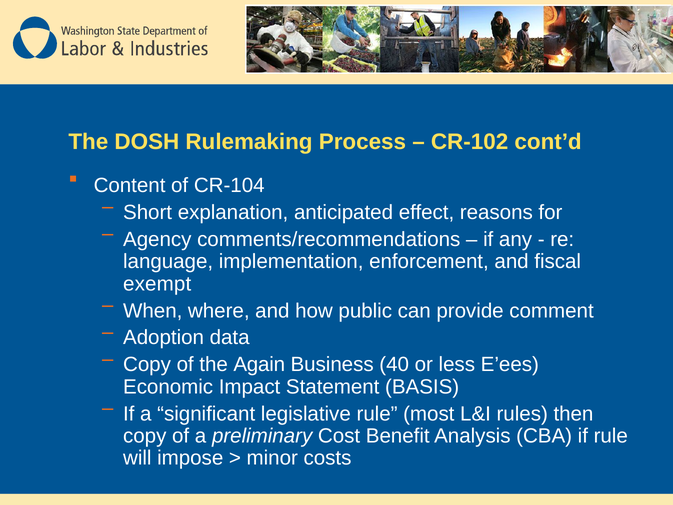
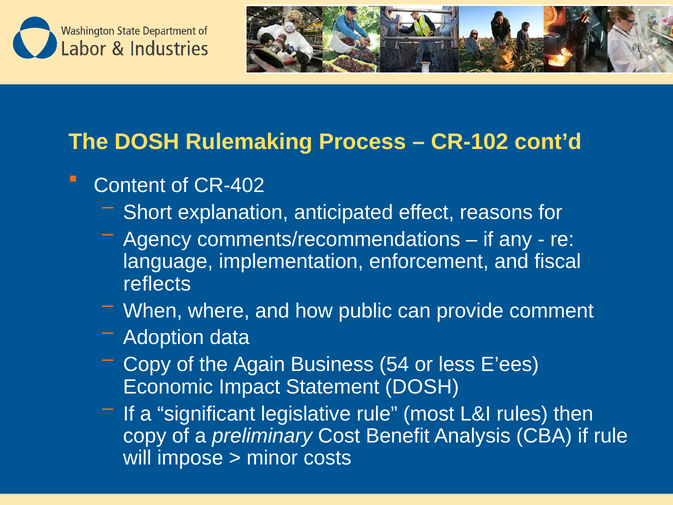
CR-104: CR-104 -> CR-402
exempt: exempt -> reflects
40: 40 -> 54
Statement BASIS: BASIS -> DOSH
